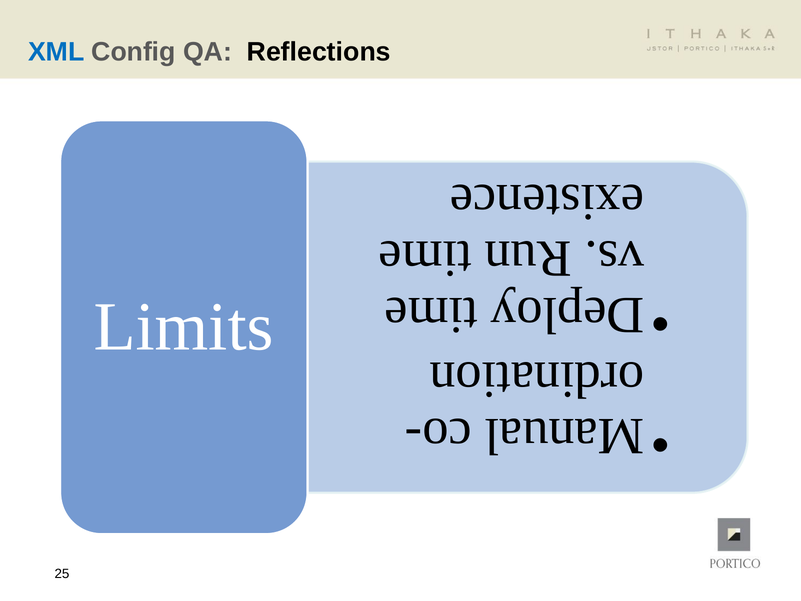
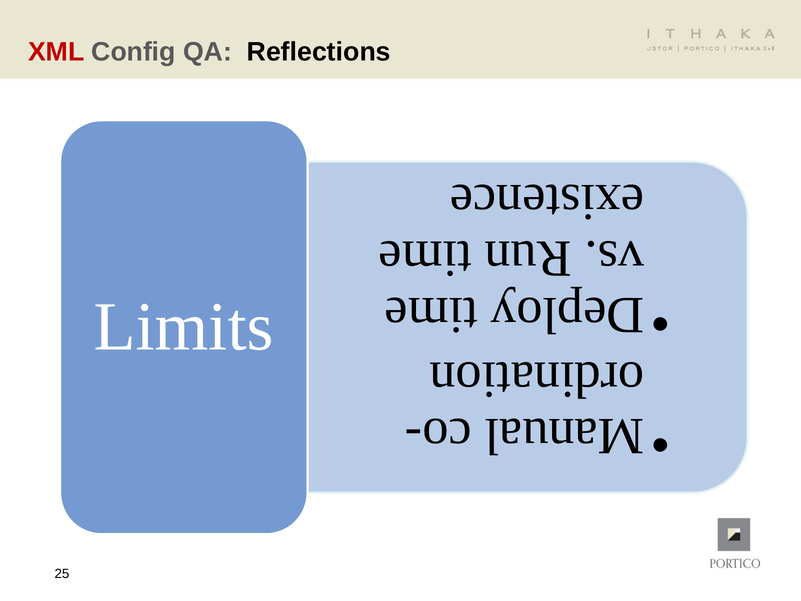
XML colour: blue -> red
